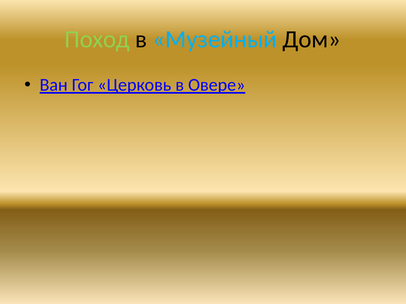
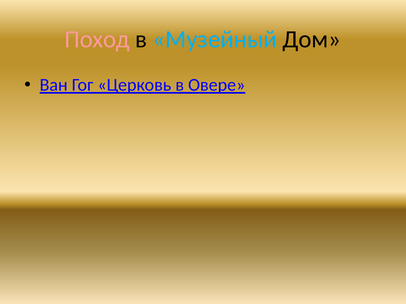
Поход colour: light green -> pink
